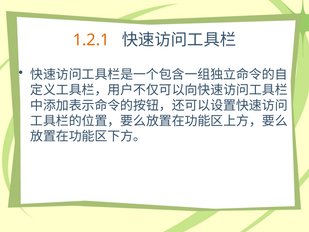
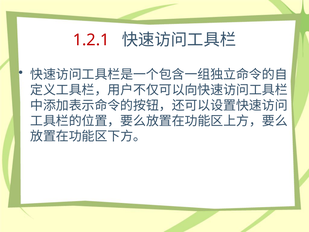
1.2.1 colour: orange -> red
